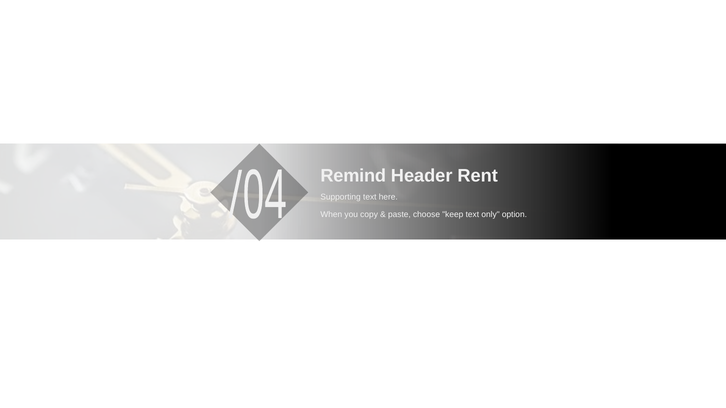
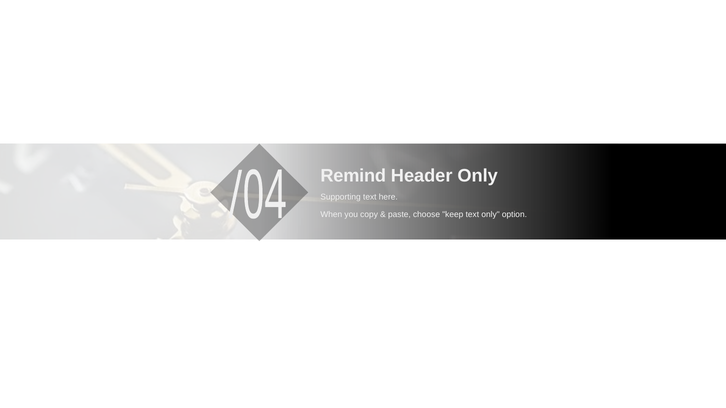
Header Rent: Rent -> Only
